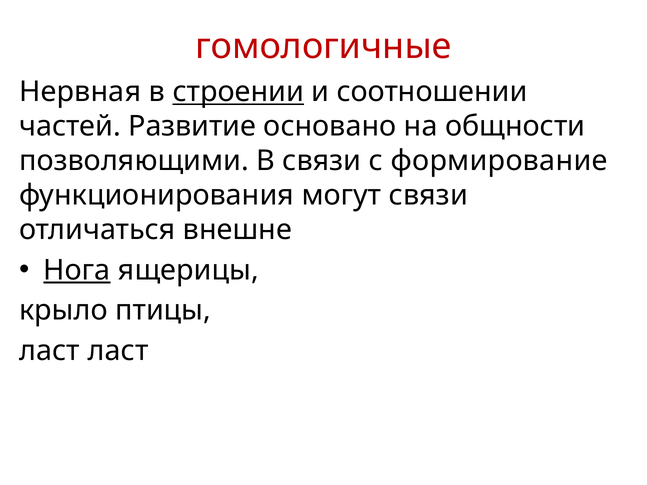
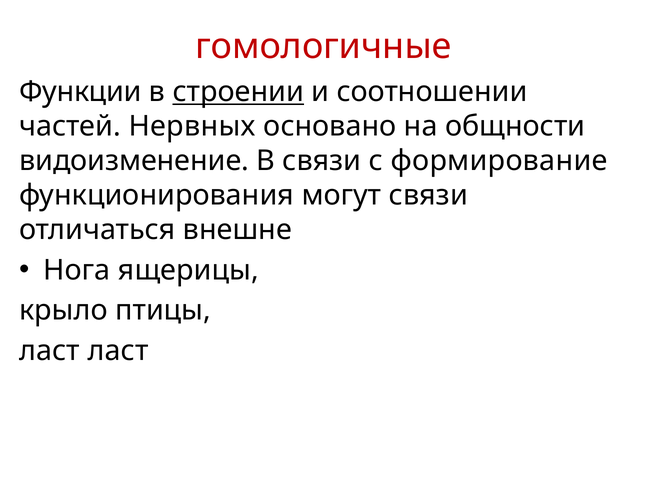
Нервная: Нервная -> Функции
Развитие: Развитие -> Нервных
позволяющими: позволяющими -> видоизменение
Нога underline: present -> none
